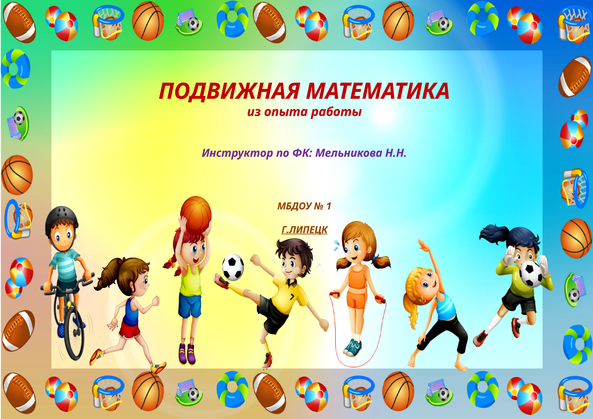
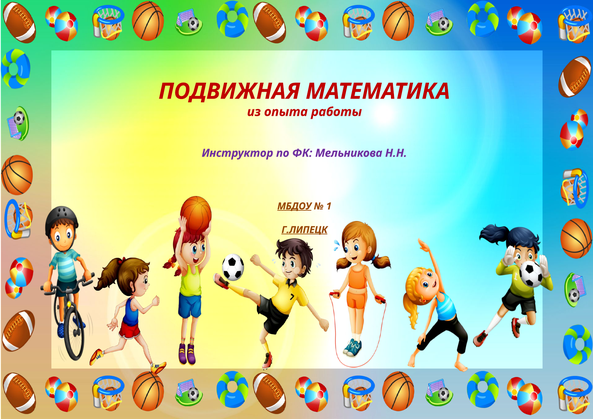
МБДОУ underline: none -> present
